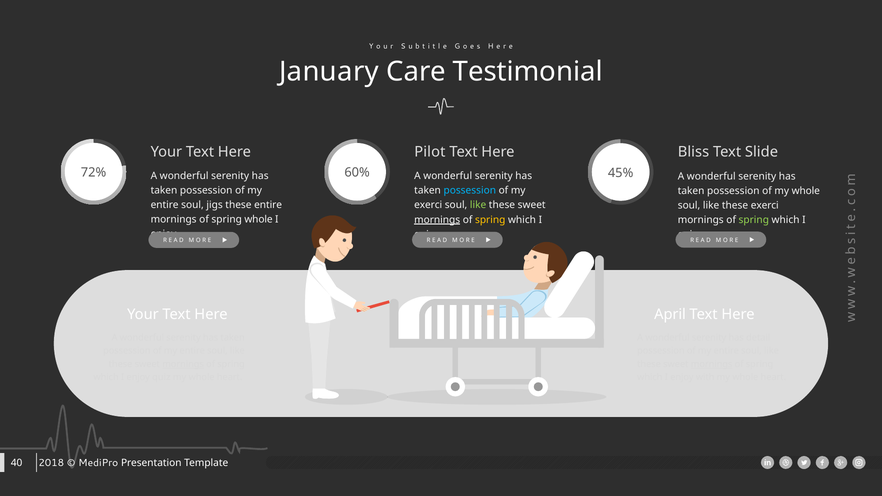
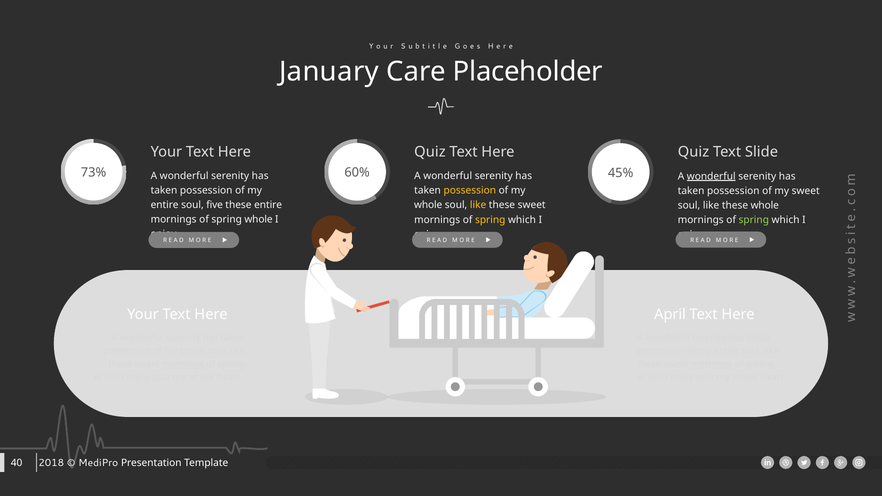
Testimonial: Testimonial -> Placeholder
Pilot at (430, 152): Pilot -> Quiz
Bliss at (693, 152): Bliss -> Quiz
72%: 72% -> 73%
wonderful at (711, 176) underline: none -> present
possession at (470, 191) colour: light blue -> yellow
of my whole: whole -> sweet
jigs: jigs -> five
exerci at (428, 205): exerci -> whole
like at (478, 205) colour: light green -> yellow
these exerci: exerci -> whole
mornings at (437, 220) underline: present -> none
